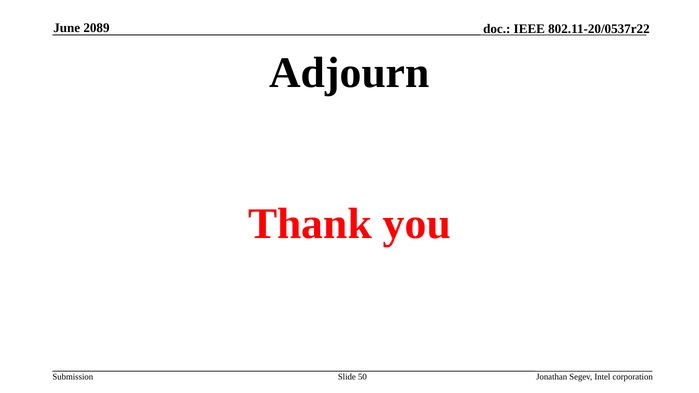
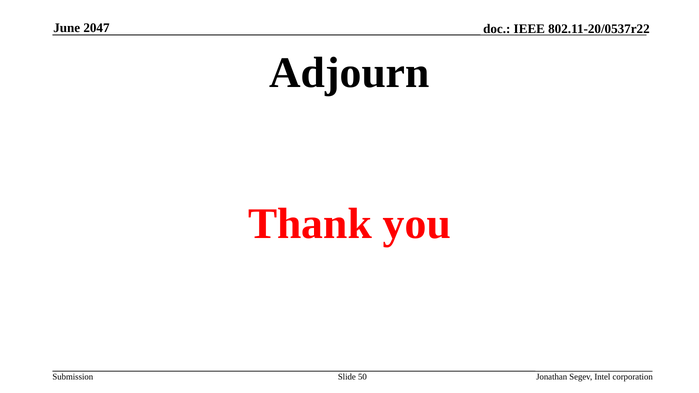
2089: 2089 -> 2047
